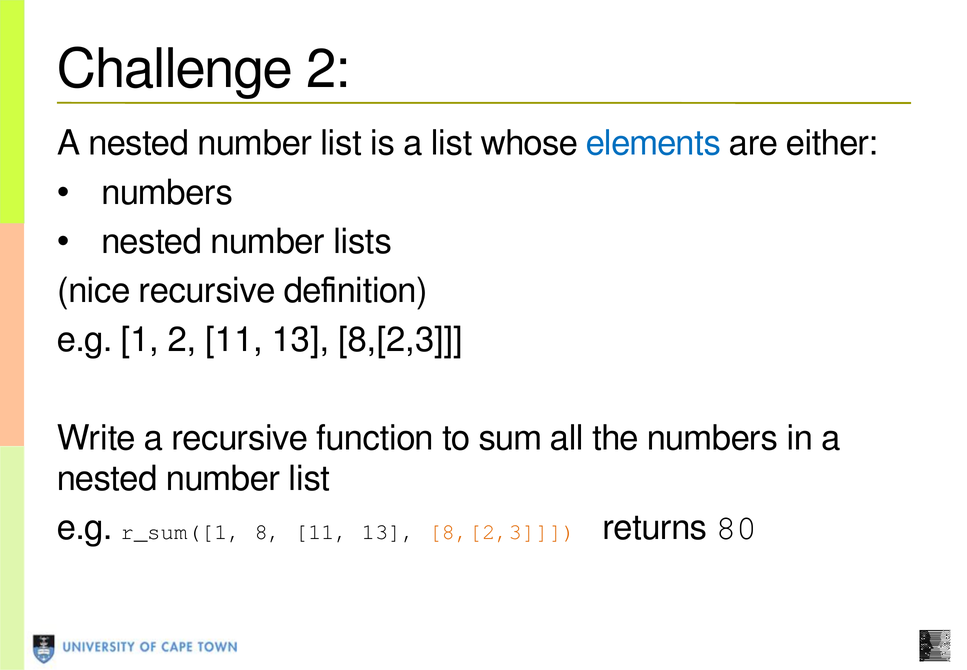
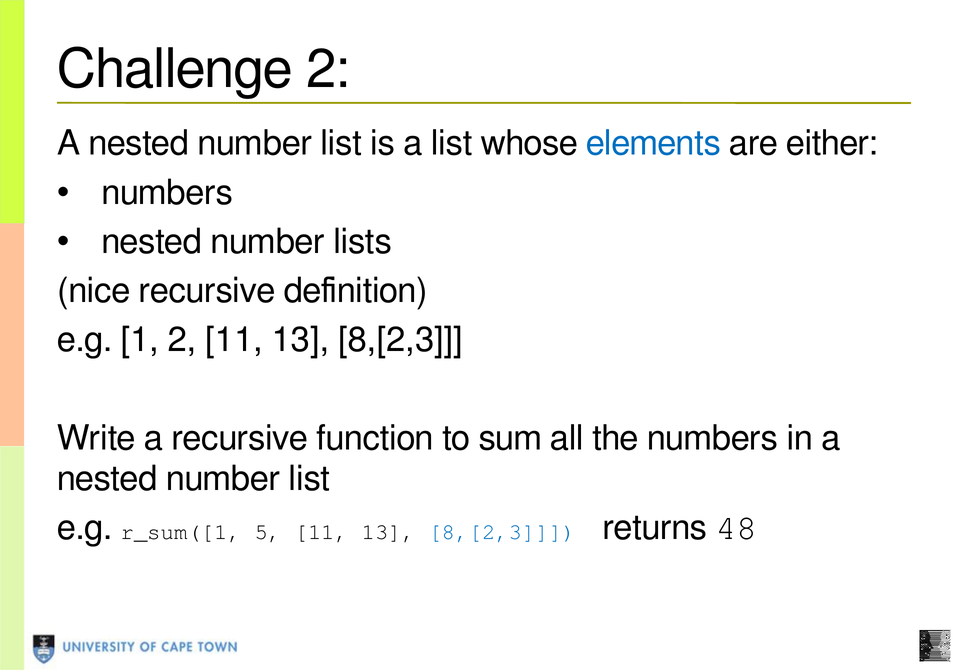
8: 8 -> 5
8,[2,3 at (502, 531) colour: orange -> blue
80: 80 -> 48
